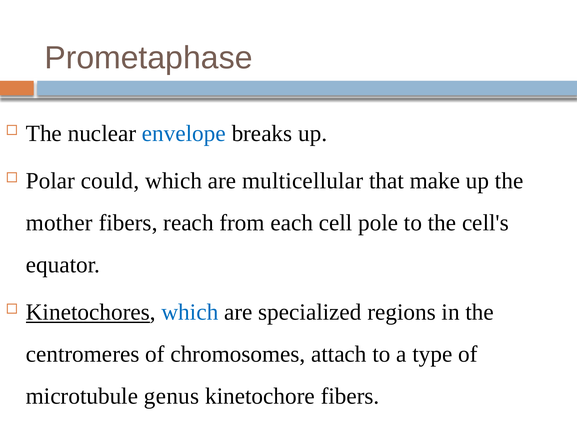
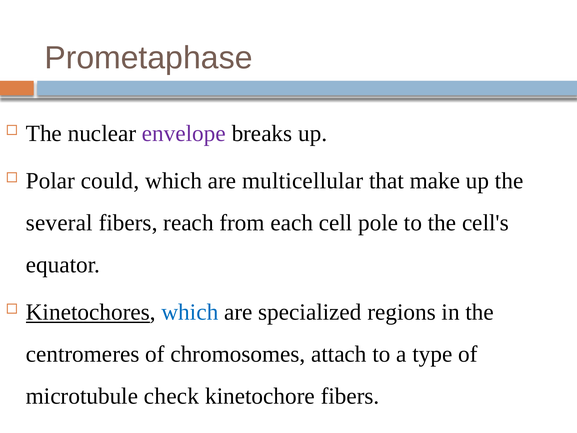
envelope colour: blue -> purple
mother: mother -> several
genus: genus -> check
